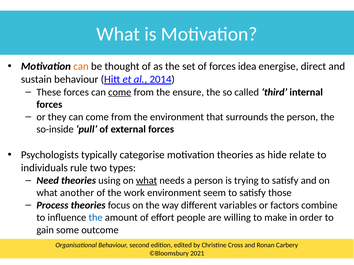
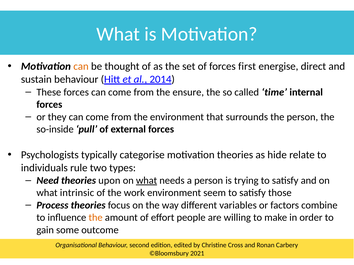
idea: idea -> first
come at (120, 92) underline: present -> none
third: third -> time
using: using -> upon
another: another -> intrinsic
the at (96, 218) colour: blue -> orange
